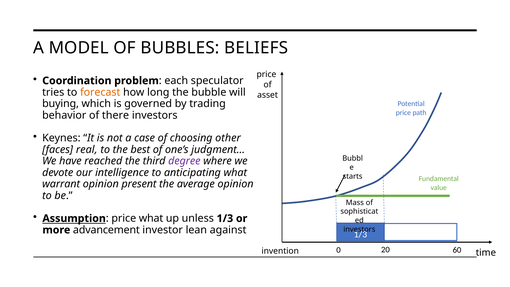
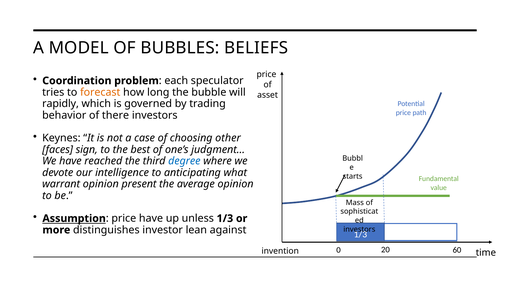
buying: buying -> rapidly
real: real -> sign
degree colour: purple -> blue
price what: what -> have
advancement: advancement -> distinguishes
